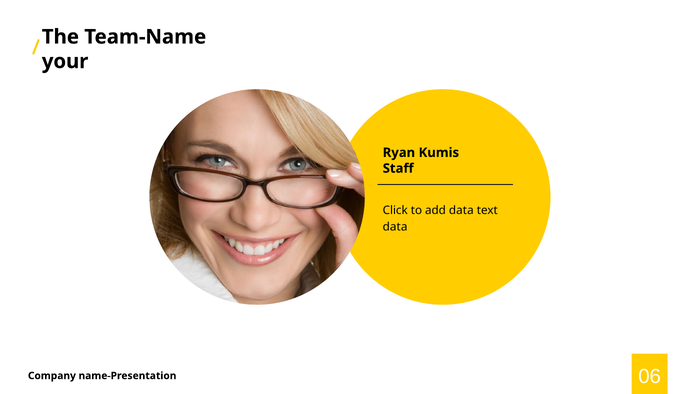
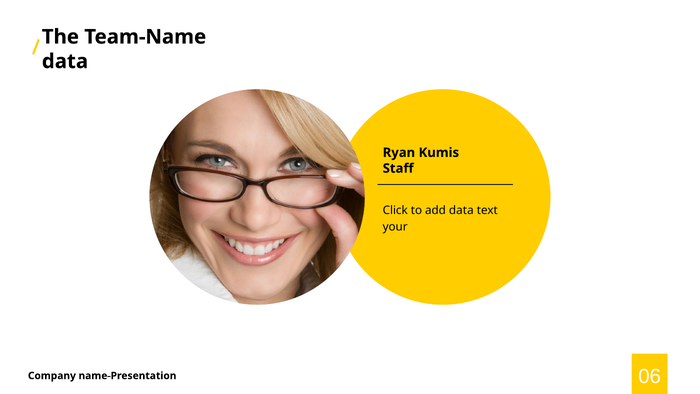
your at (65, 61): your -> data
data at (395, 227): data -> your
